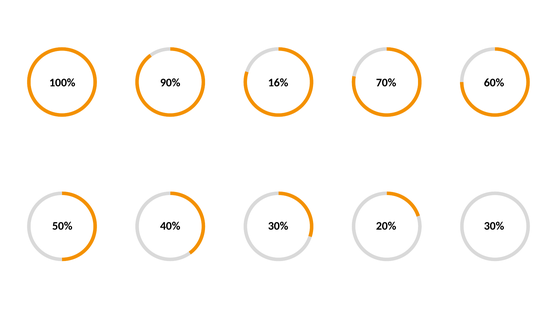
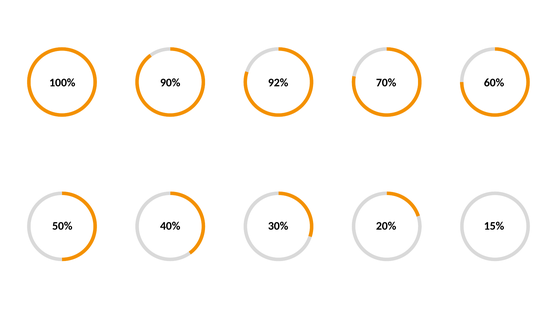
16%: 16% -> 92%
20% 30%: 30% -> 15%
